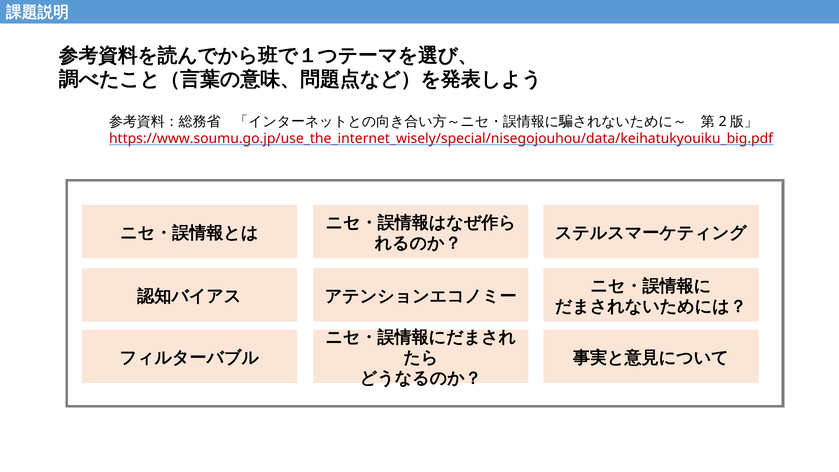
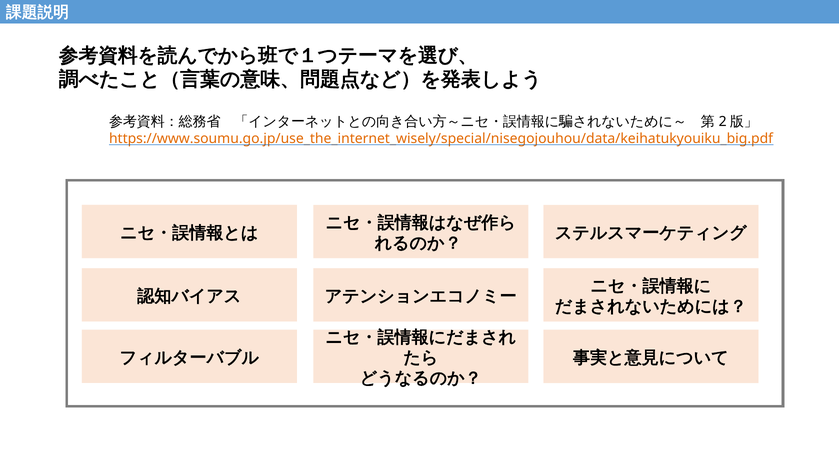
https://www.soumu.go.jp/use_the_internet_wisely/special/nisegojouhou/data/keihatukyouiku_big.pdf colour: red -> orange
